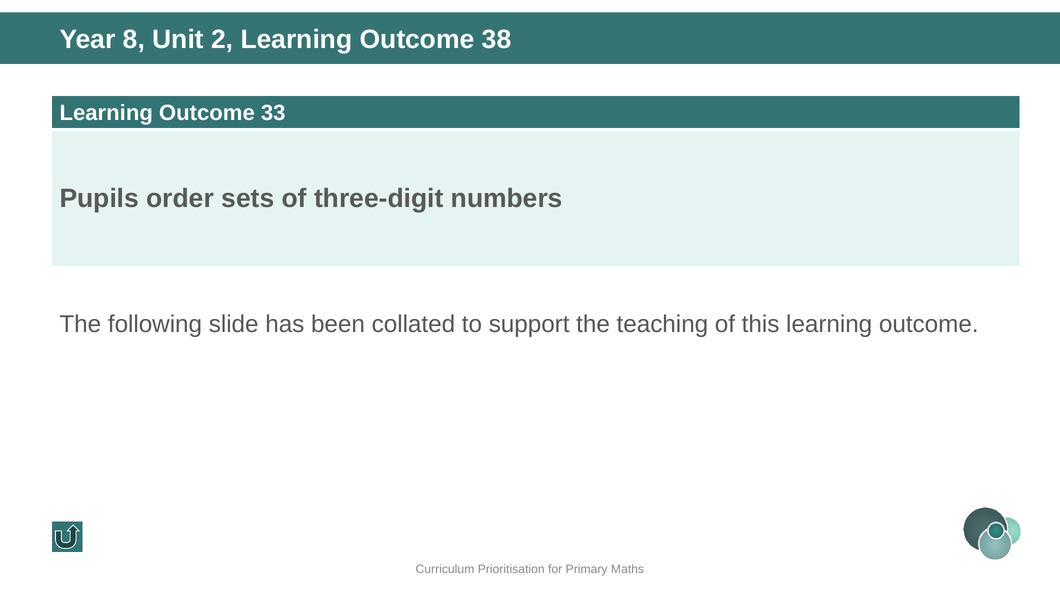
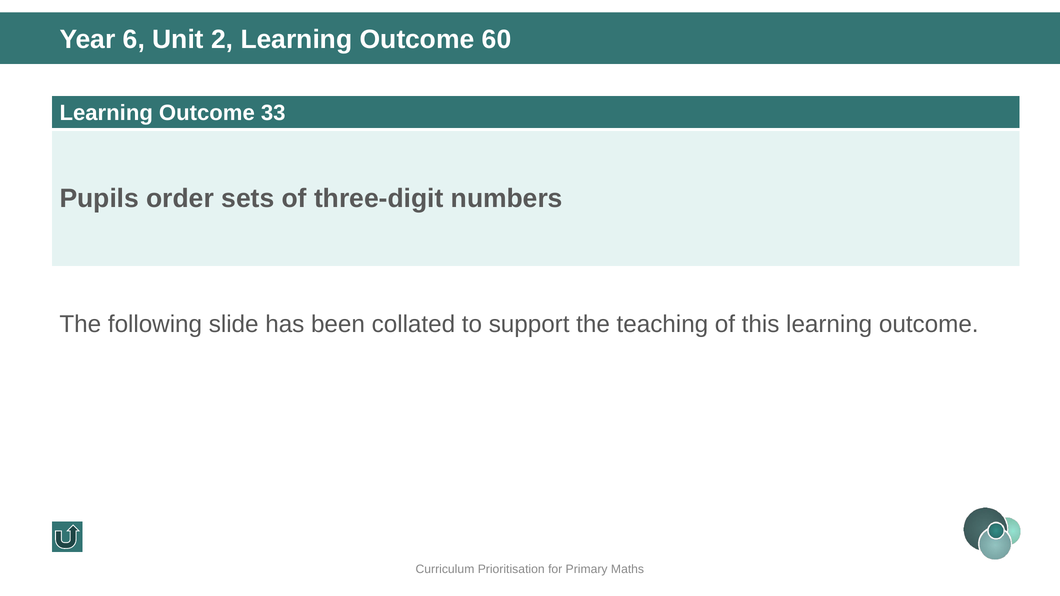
8: 8 -> 6
38: 38 -> 60
